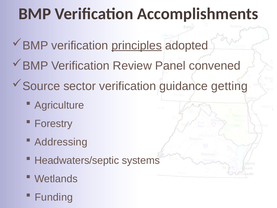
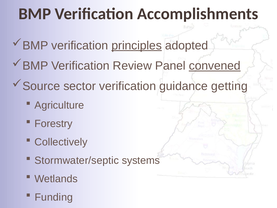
convened underline: none -> present
Addressing: Addressing -> Collectively
Headwaters/septic: Headwaters/septic -> Stormwater/septic
